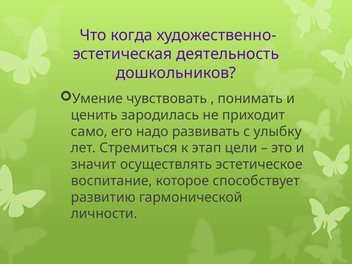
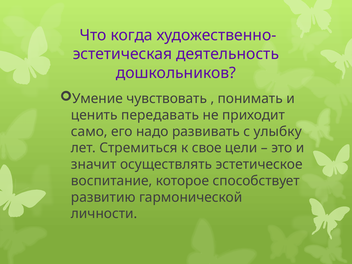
зародилась: зародилась -> передавать
этап: этап -> свое
